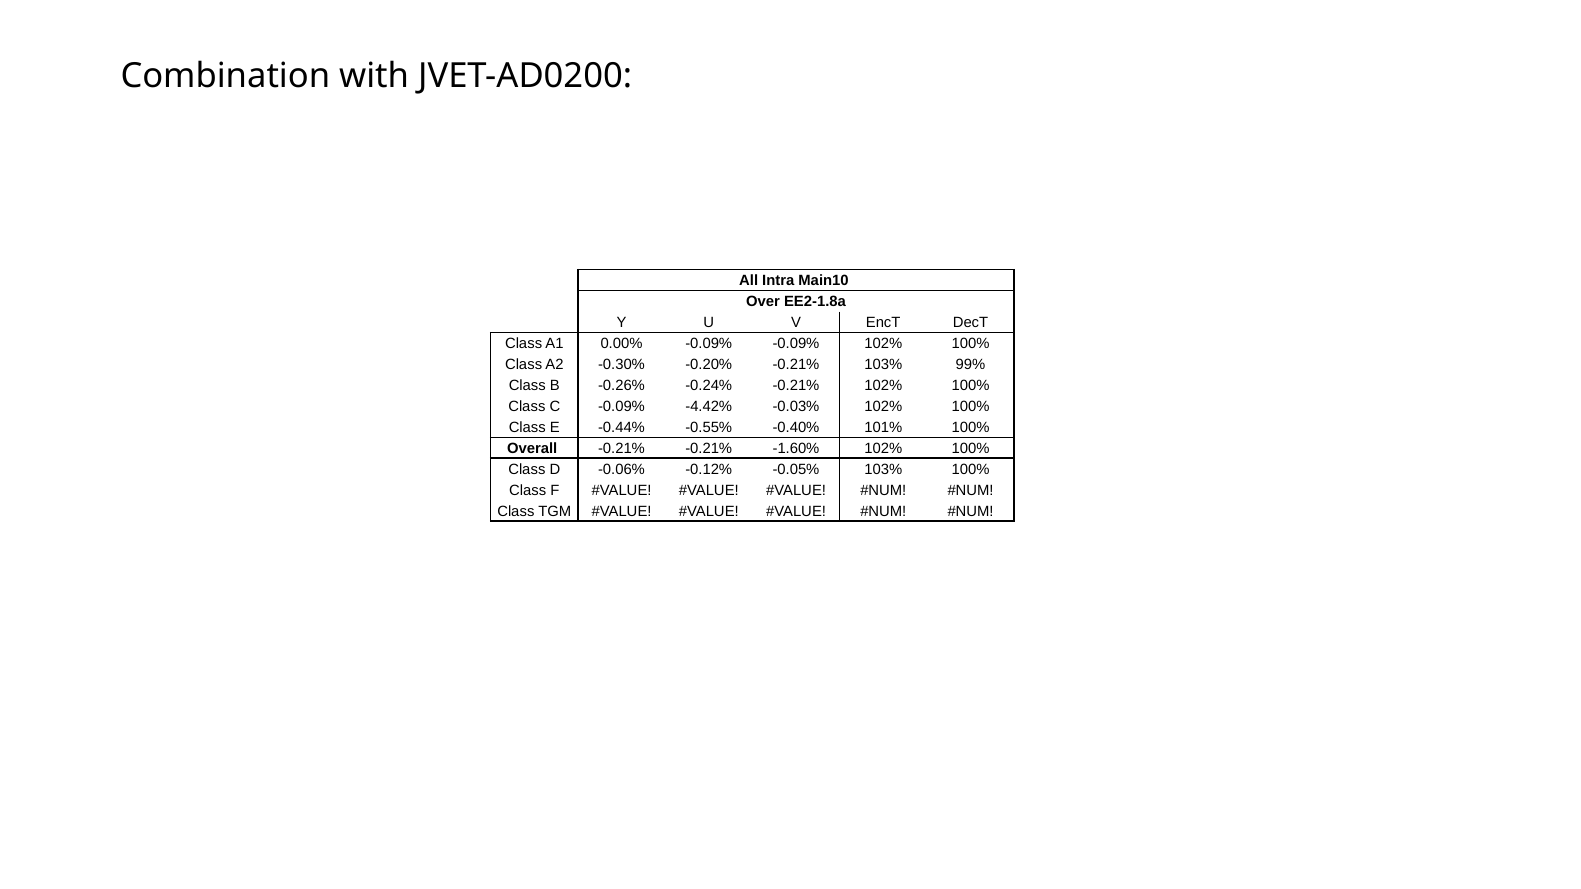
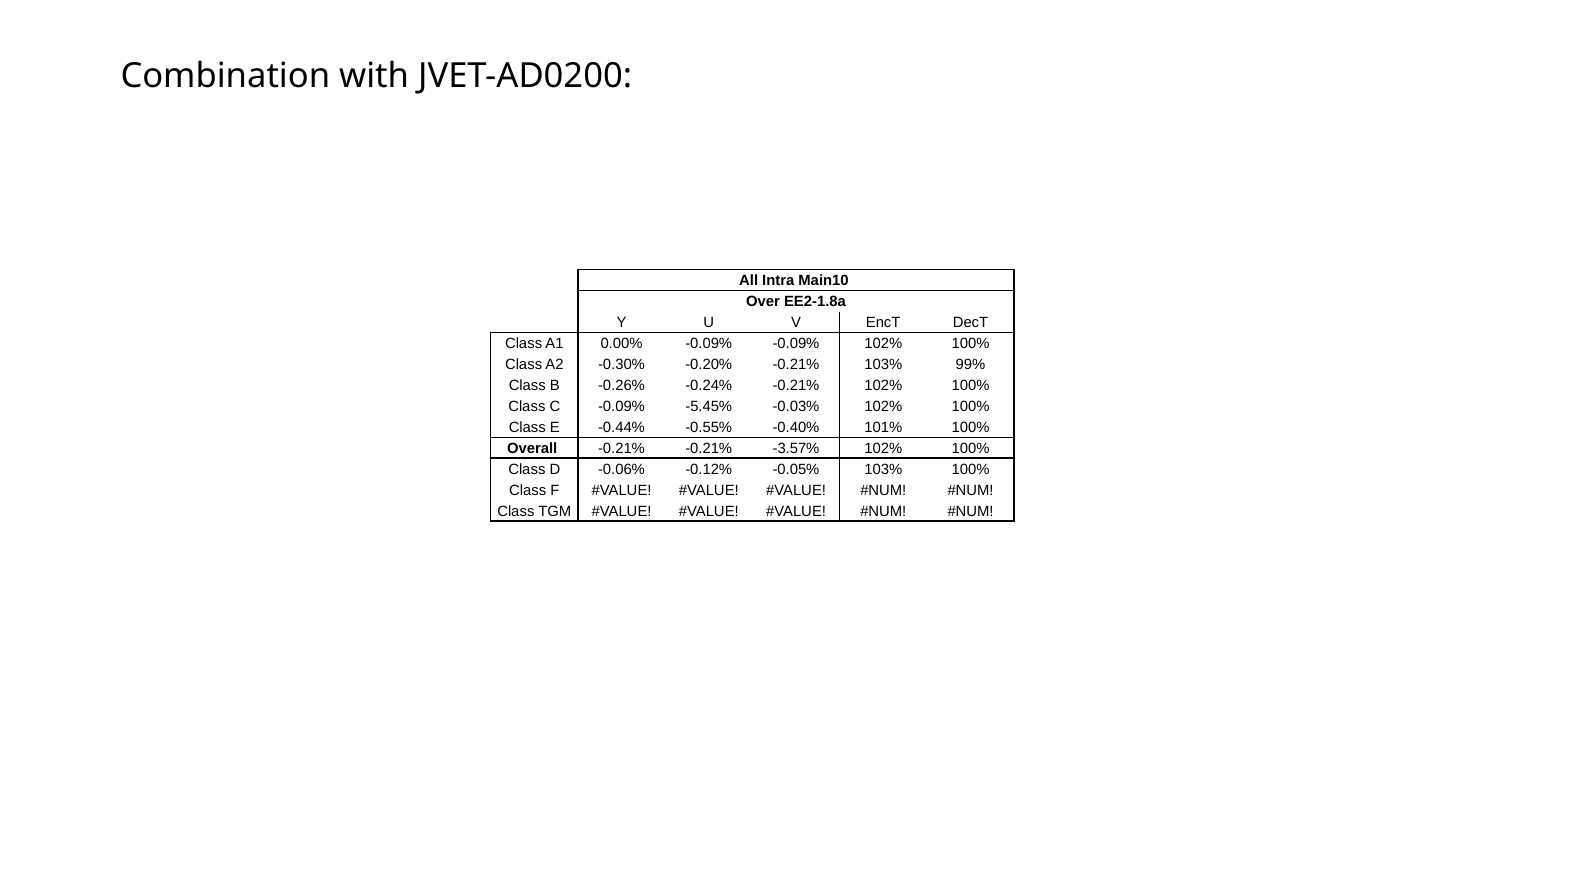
-4.42%: -4.42% -> -5.45%
-1.60%: -1.60% -> -3.57%
